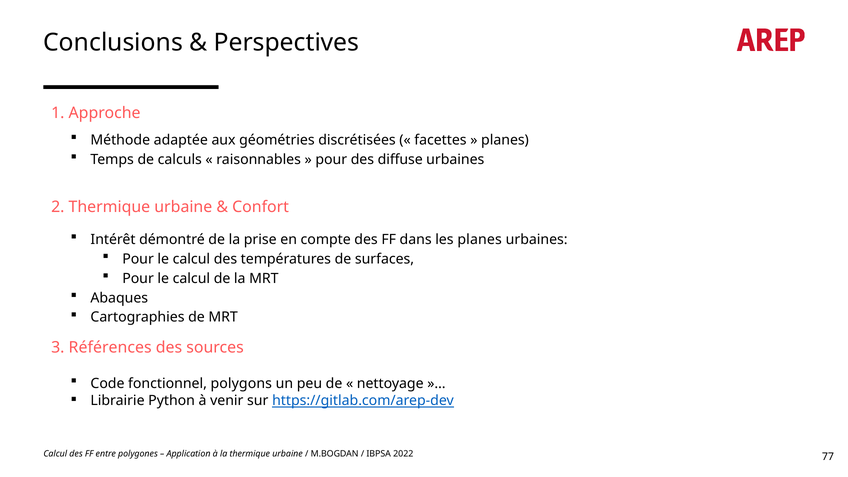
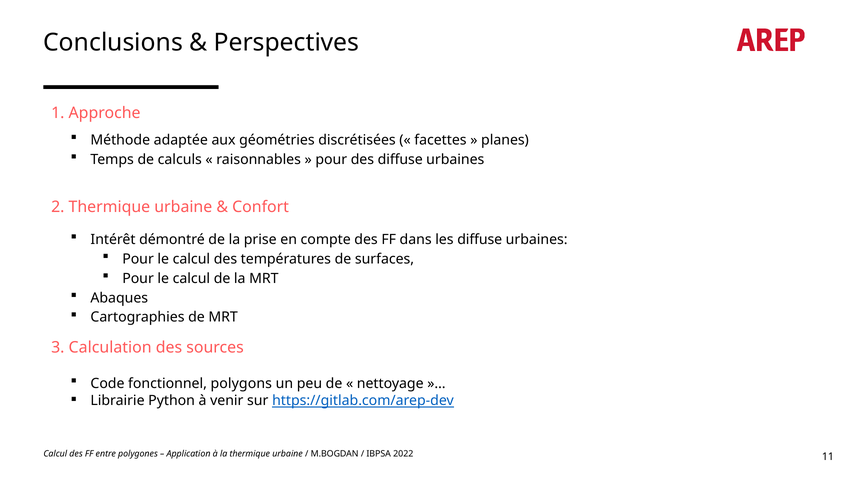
les planes: planes -> diffuse
Références: Références -> Calculation
77: 77 -> 11
